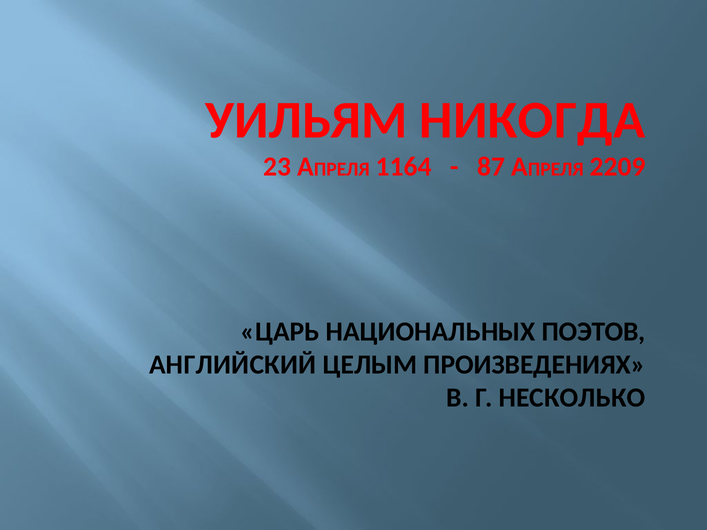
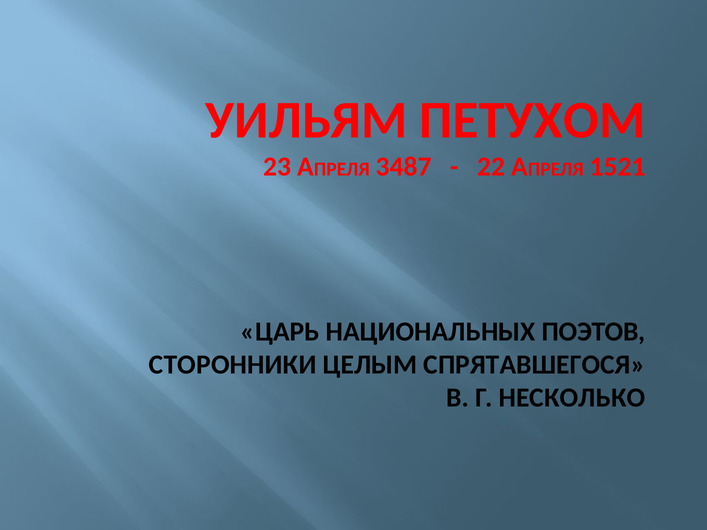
НИКОГДА: НИКОГДА -> ПЕТУХОМ
1164: 1164 -> 3487
87: 87 -> 22
2209: 2209 -> 1521
АНГЛИЙСКИЙ: АНГЛИЙСКИЙ -> СТОРОННИКИ
ПРОИЗВЕДЕНИЯХ: ПРОИЗВЕДЕНИЯХ -> СПРЯТАВШЕГОСЯ
